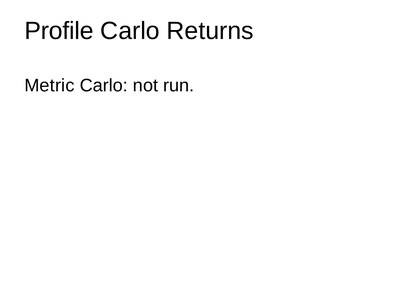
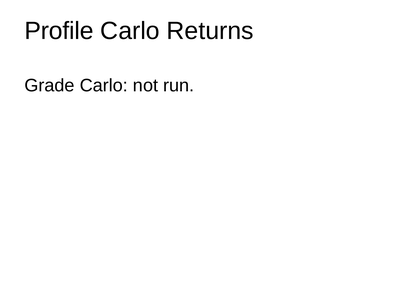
Metric: Metric -> Grade
